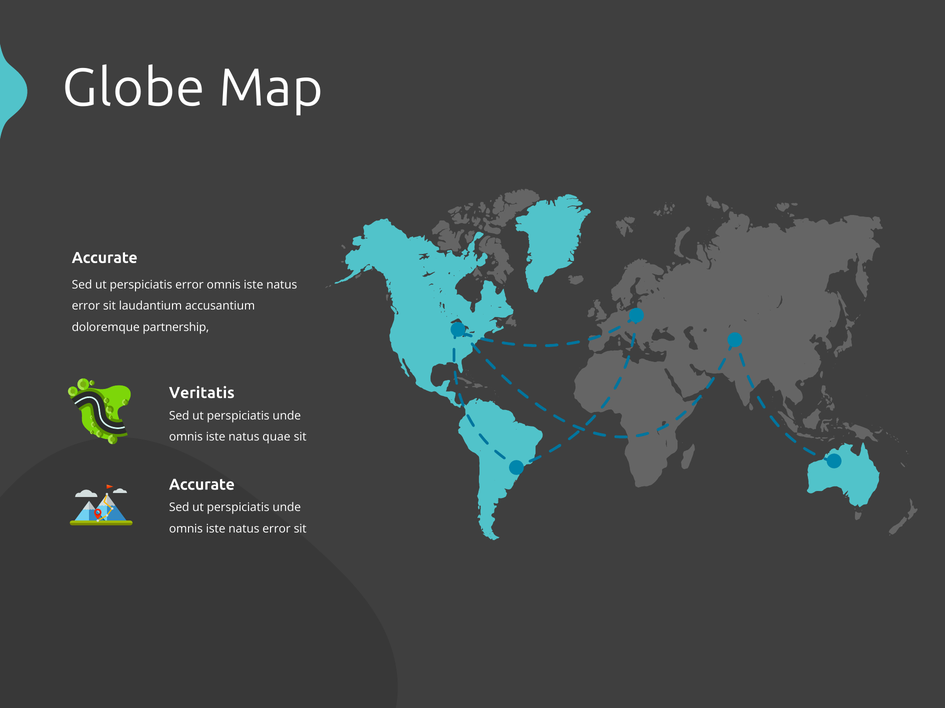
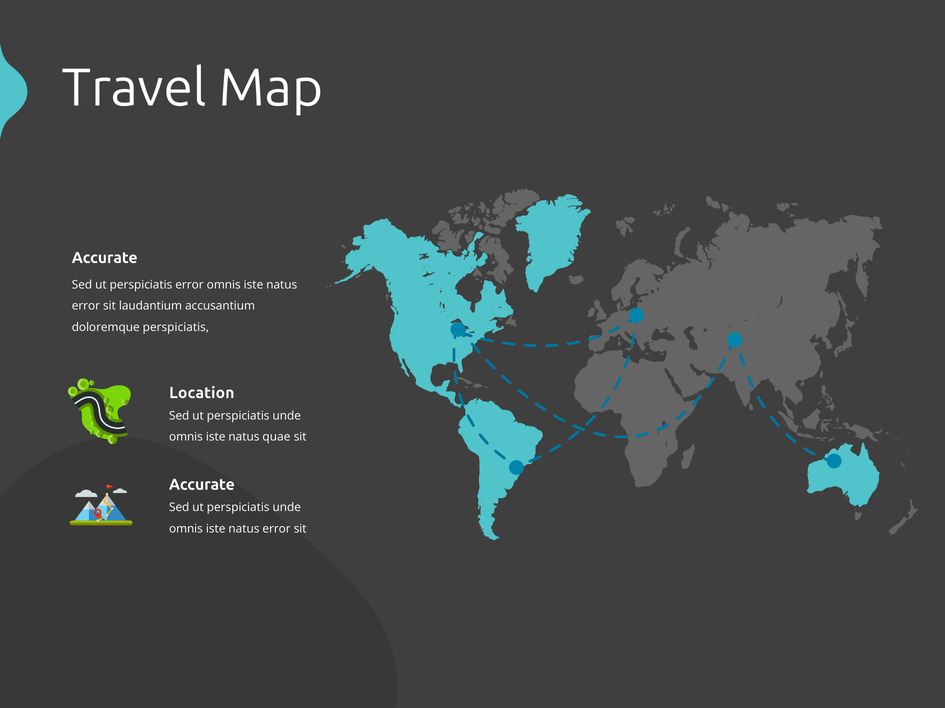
Globe: Globe -> Travel
doloremque partnership: partnership -> perspiciatis
Veritatis: Veritatis -> Location
